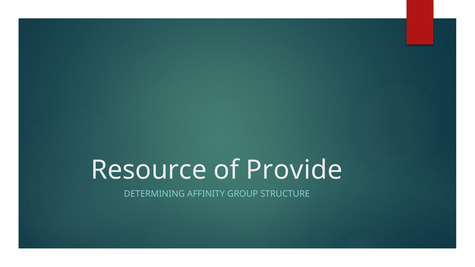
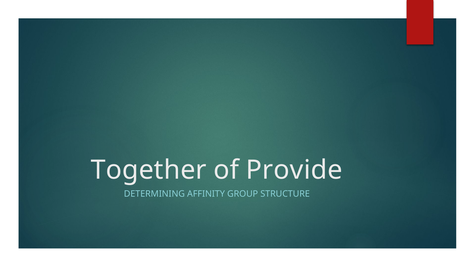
Resource: Resource -> Together
